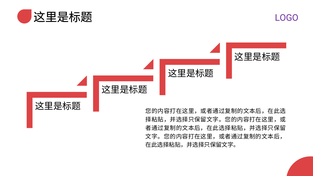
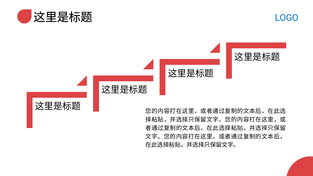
LOGO colour: purple -> blue
